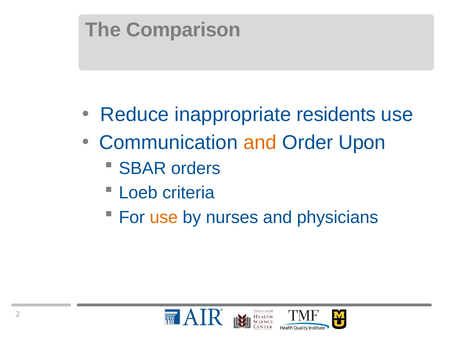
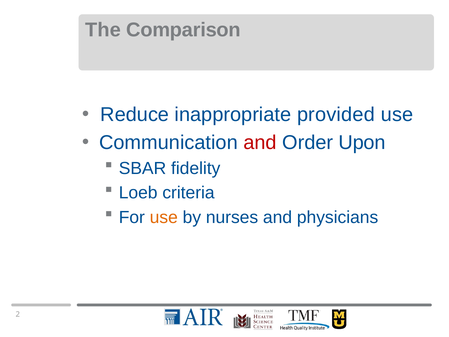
residents: residents -> provided
and at (260, 142) colour: orange -> red
orders: orders -> fidelity
